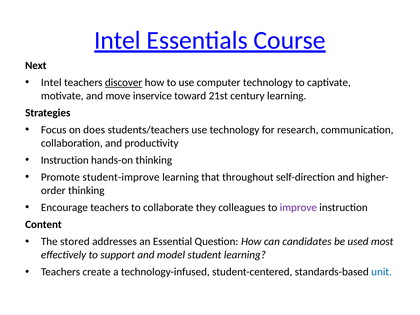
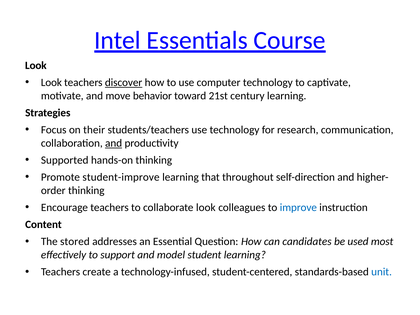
Next at (36, 66): Next -> Look
Intel at (51, 83): Intel -> Look
inservice: inservice -> behavior
does: does -> their
and at (114, 143) underline: none -> present
Instruction at (65, 160): Instruction -> Supported
collaborate they: they -> look
improve colour: purple -> blue
